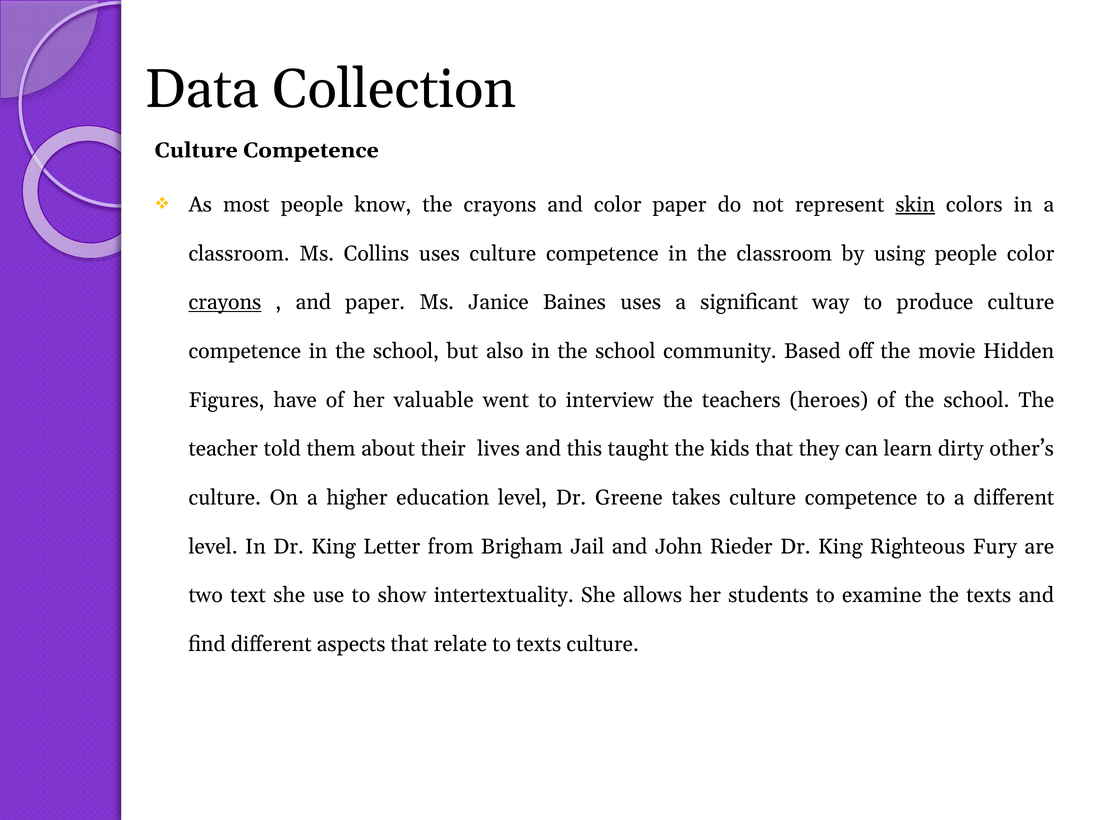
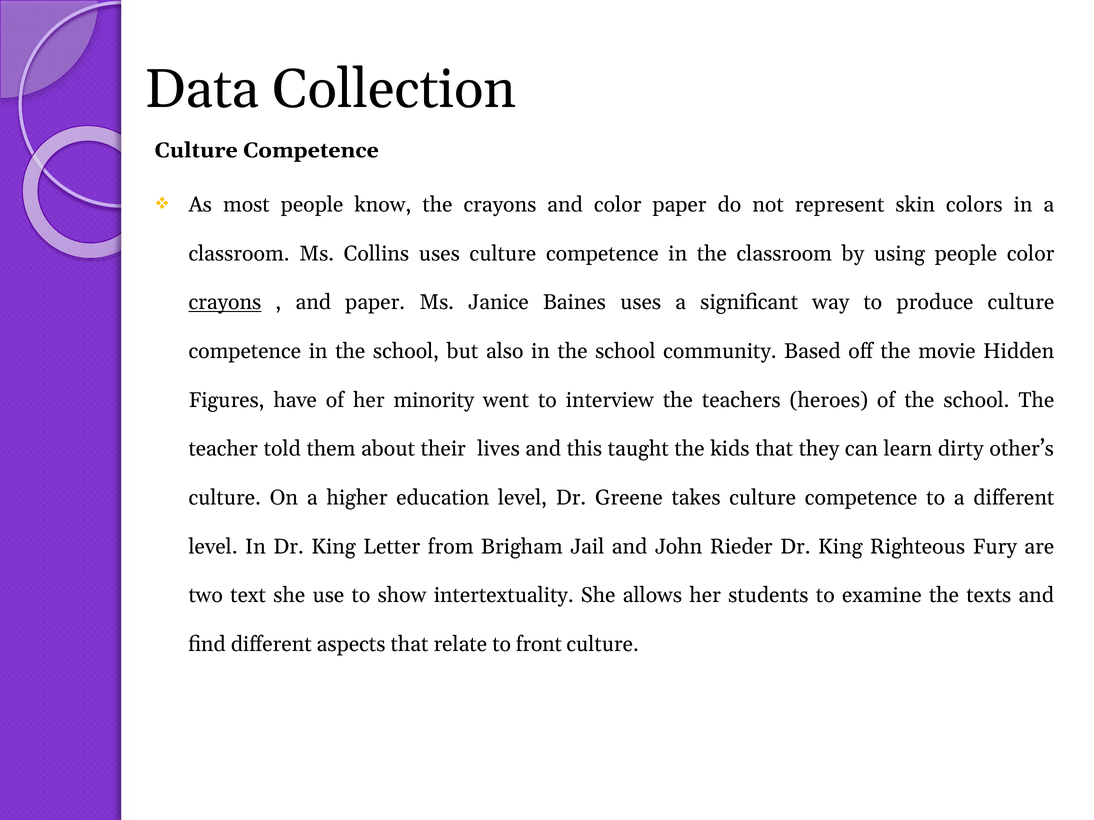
skin underline: present -> none
valuable: valuable -> minority
to texts: texts -> front
